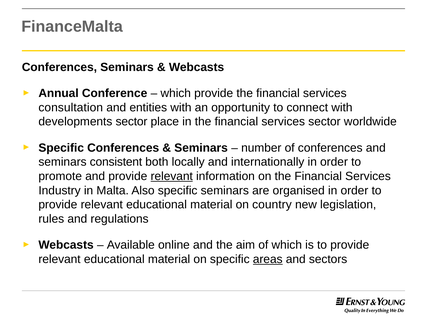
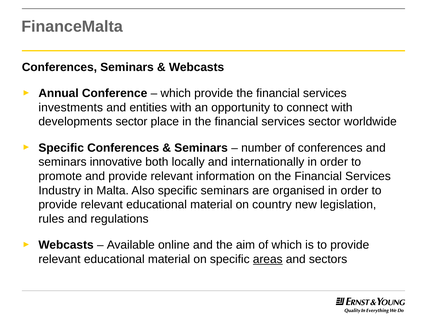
consultation: consultation -> investments
consistent: consistent -> innovative
relevant at (172, 176) underline: present -> none
